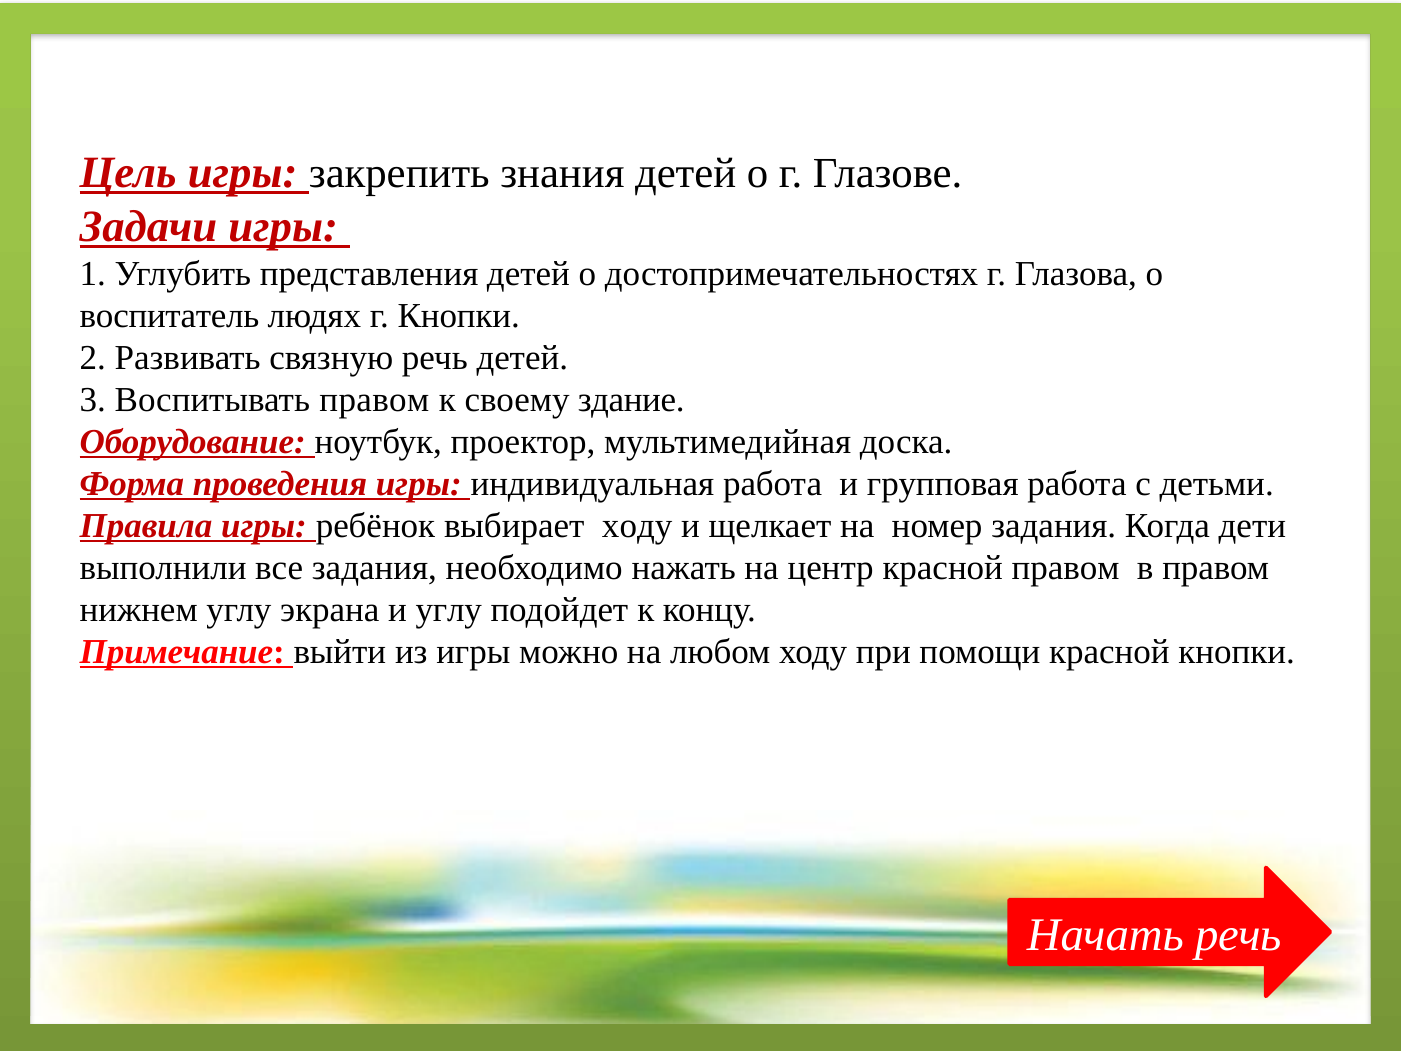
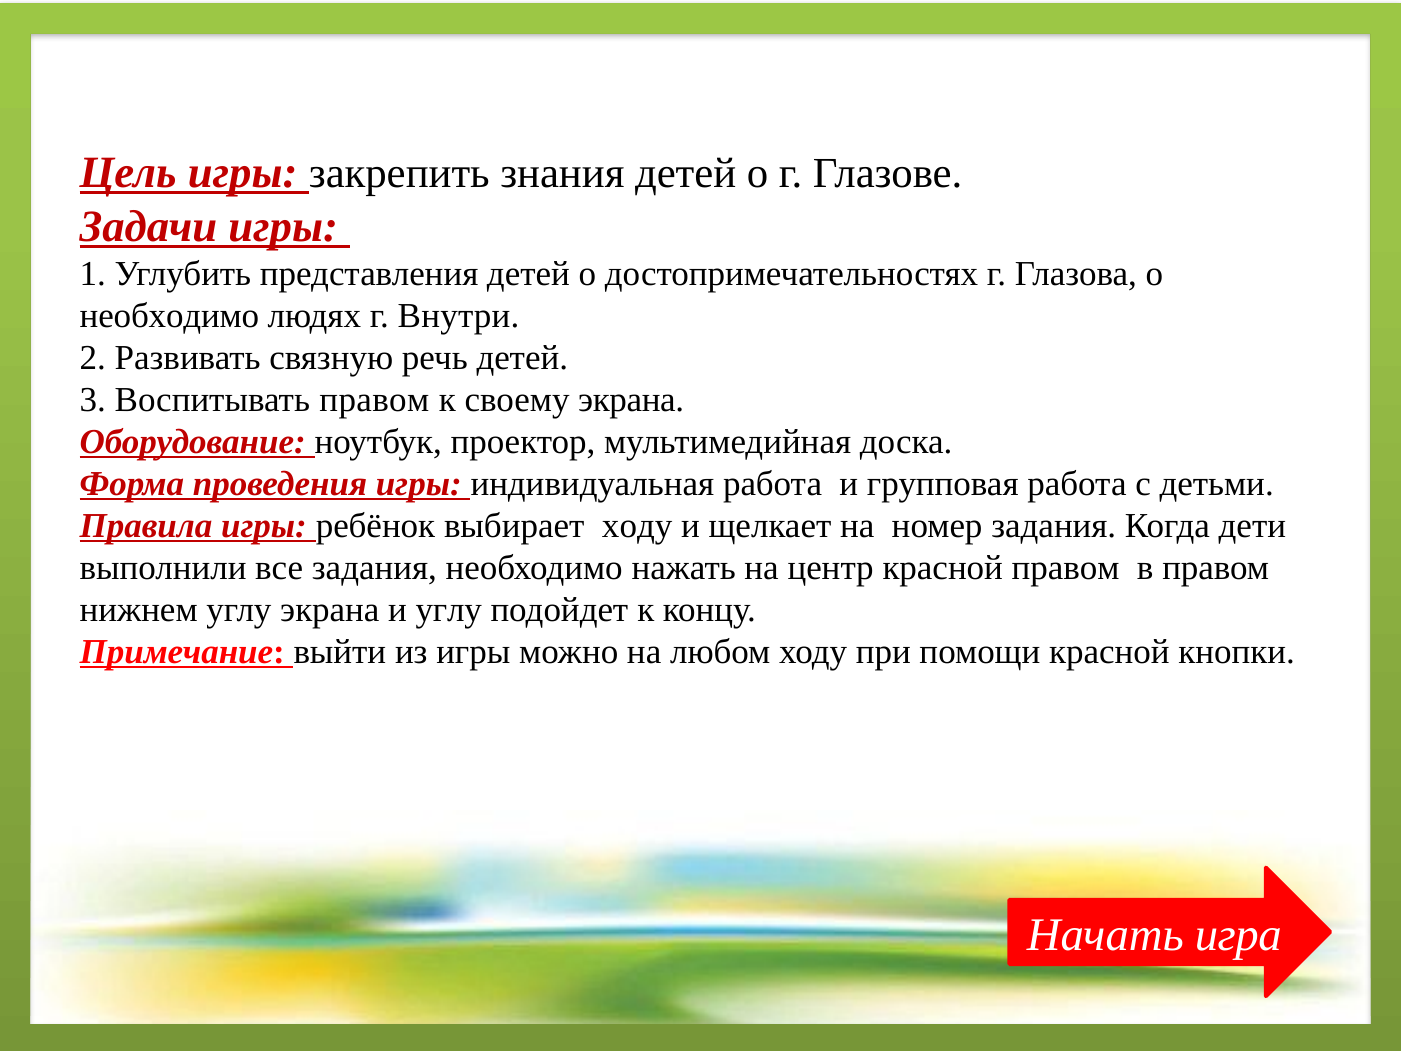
воспитатель at (170, 316): воспитатель -> необходимо
г Кнопки: Кнопки -> Внутри
своему здание: здание -> экрана
Начать речь: речь -> игра
